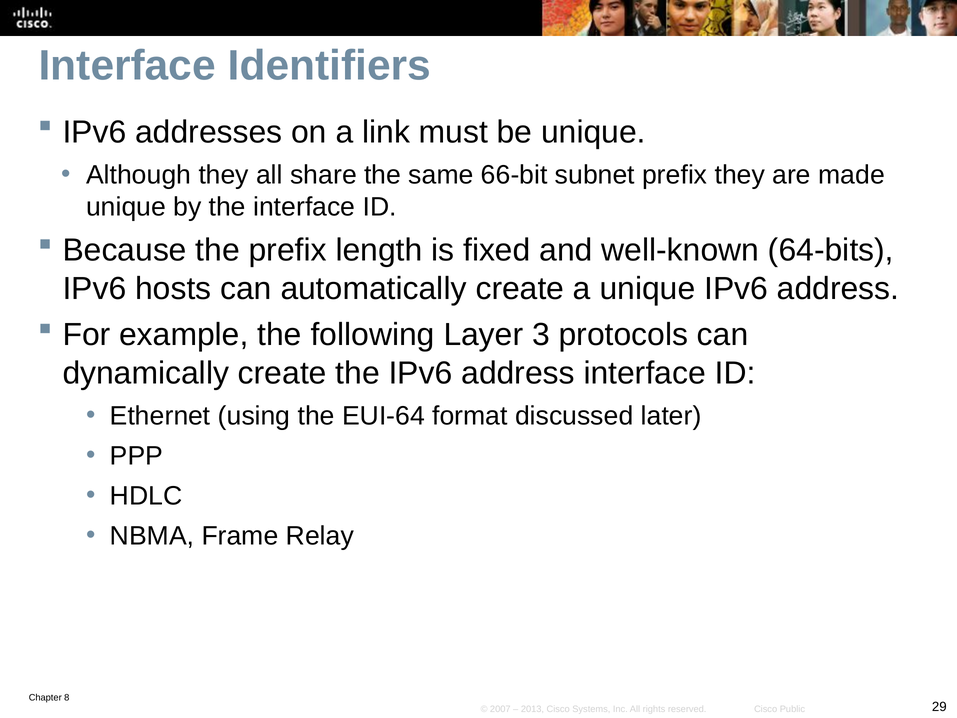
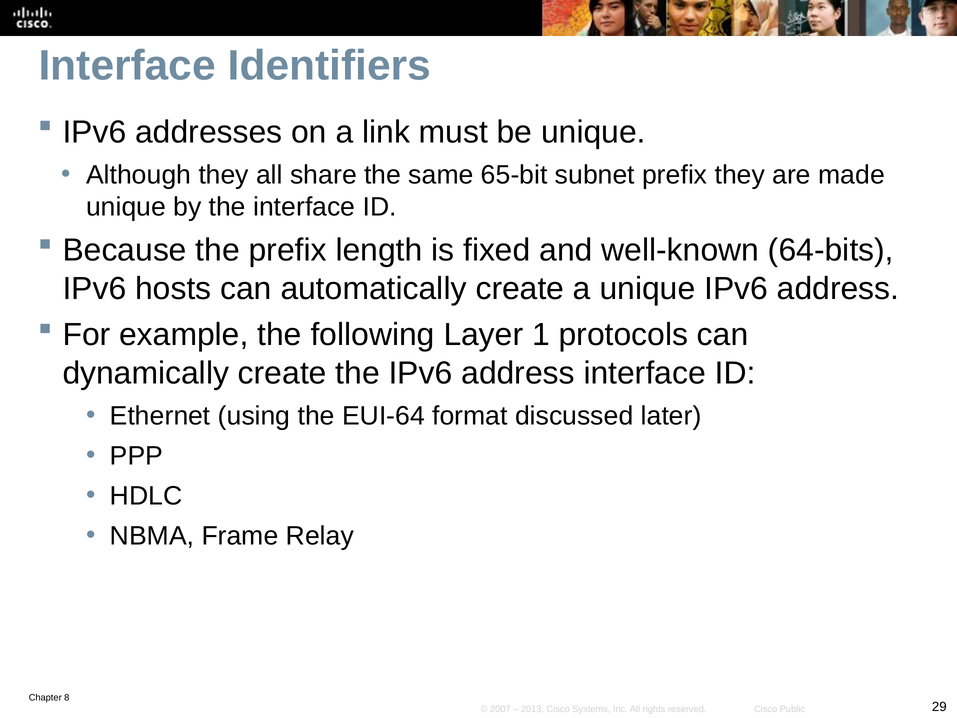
66-bit: 66-bit -> 65-bit
3: 3 -> 1
